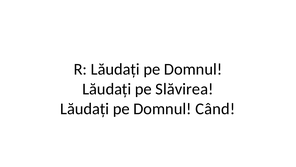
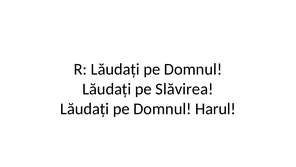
Când: Când -> Harul
